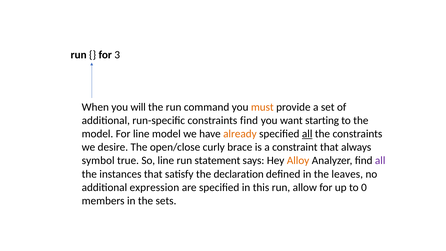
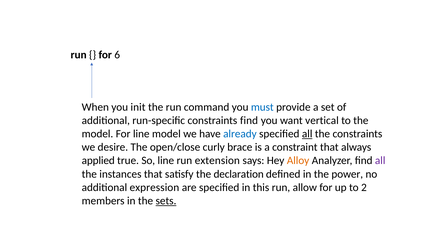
3: 3 -> 6
will: will -> init
must colour: orange -> blue
starting: starting -> vertical
already colour: orange -> blue
symbol: symbol -> applied
statement: statement -> extension
leaves: leaves -> power
0: 0 -> 2
sets underline: none -> present
